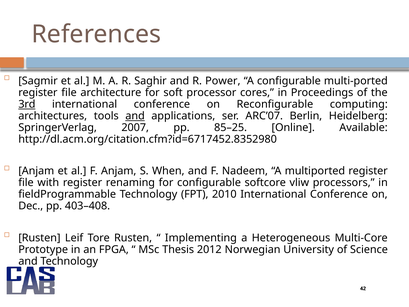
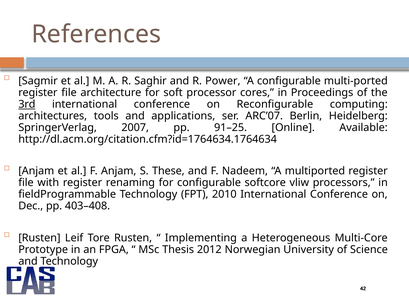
and at (135, 116) underline: present -> none
85–25: 85–25 -> 91–25
http://dl.acm.org/citation.cfm?id=6717452.8352980: http://dl.acm.org/citation.cfm?id=6717452.8352980 -> http://dl.acm.org/citation.cfm?id=1764634.1764634
When: When -> These
